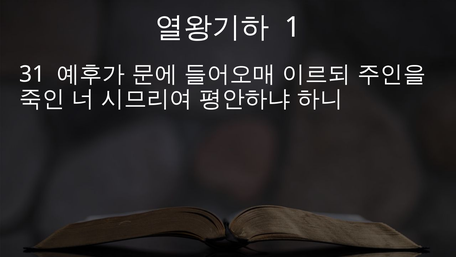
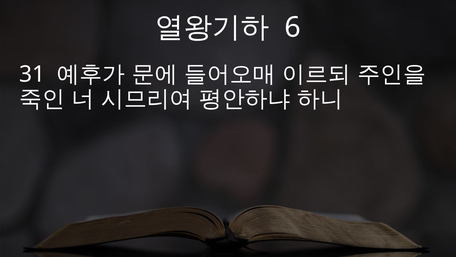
1: 1 -> 6
